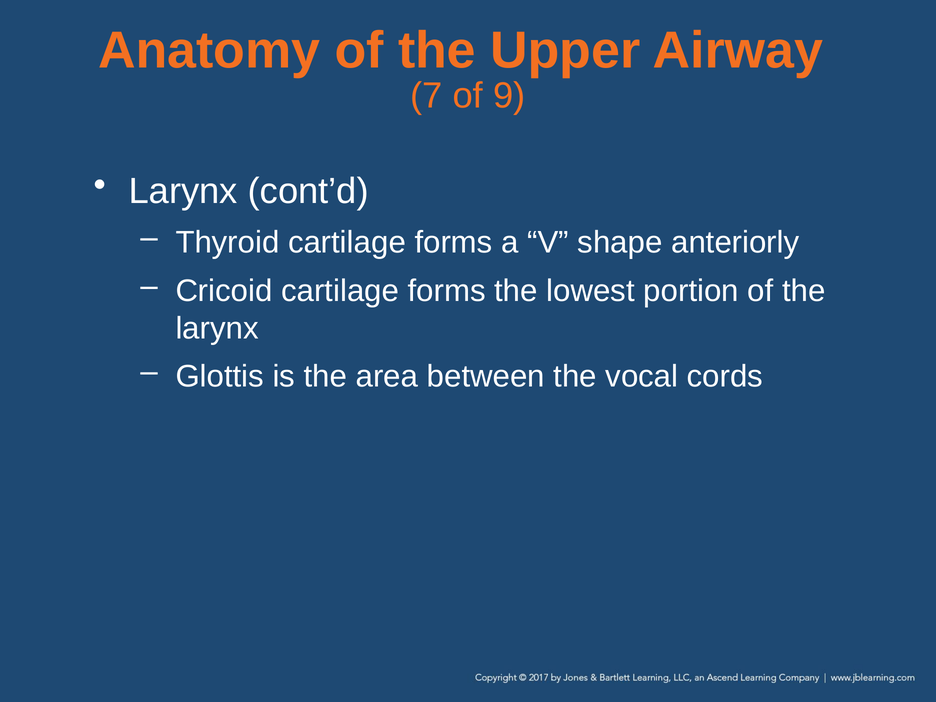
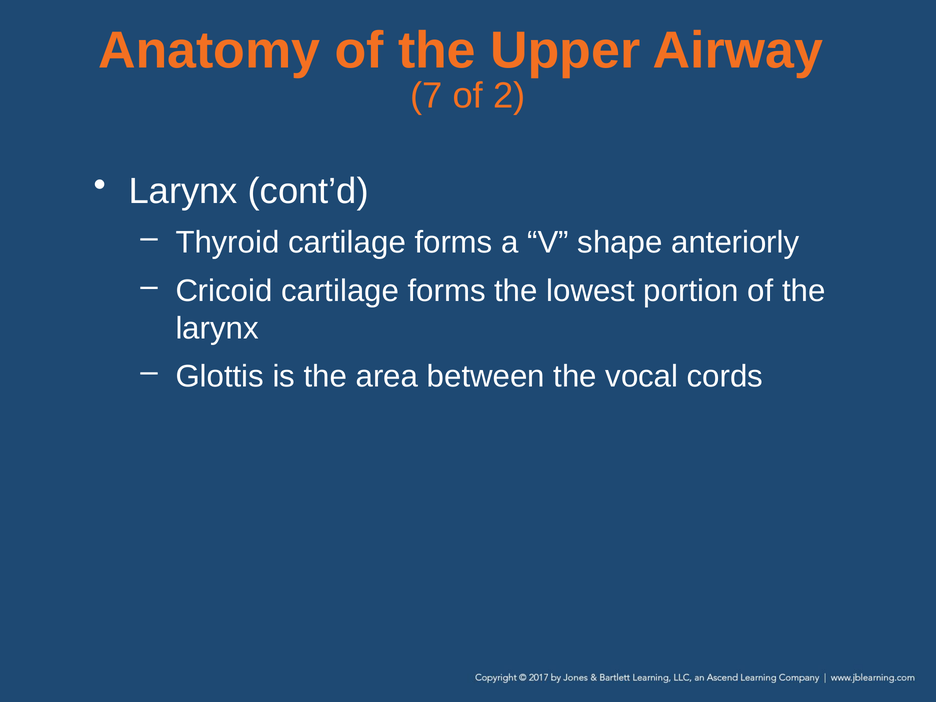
9: 9 -> 2
